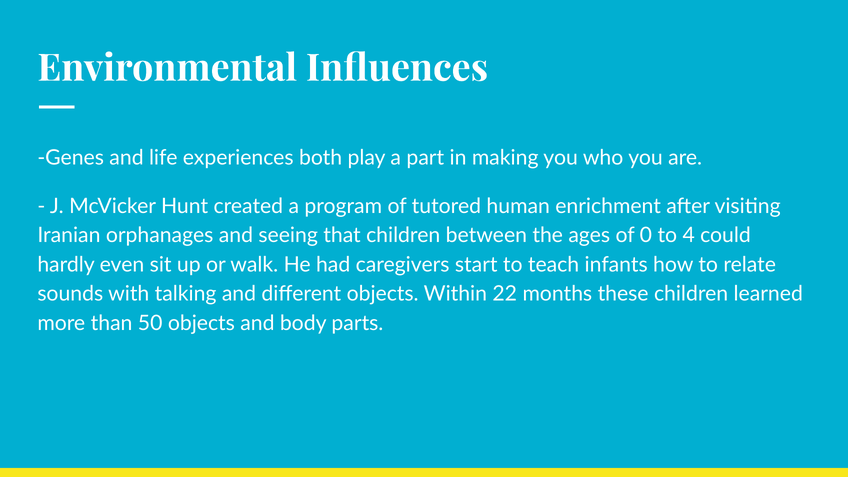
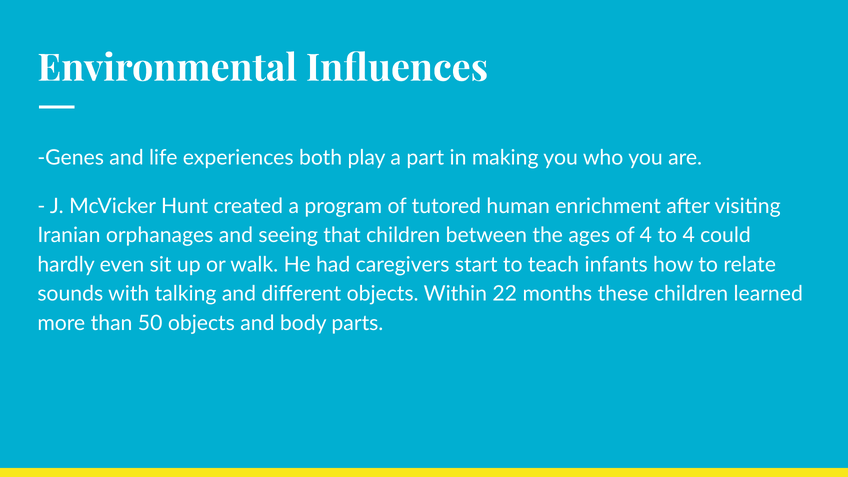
of 0: 0 -> 4
